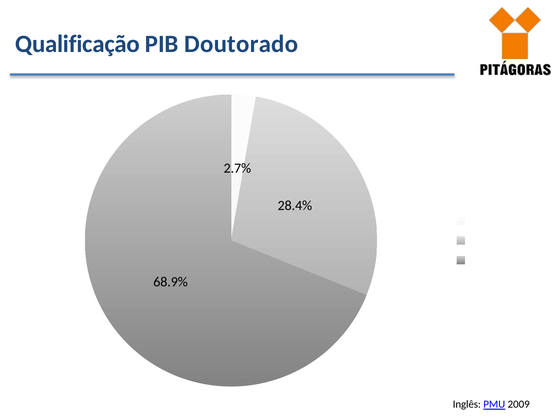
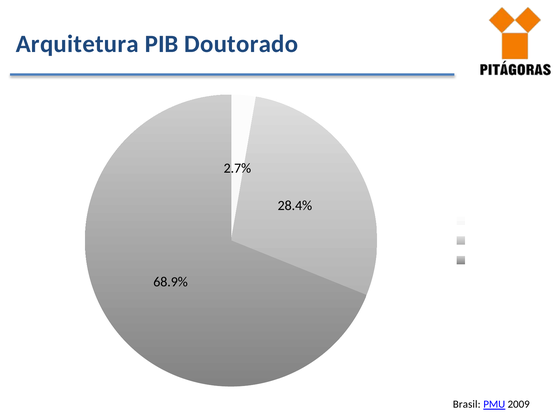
Qualificação: Qualificação -> Arquitetura
Inglês: Inglês -> Brasil
